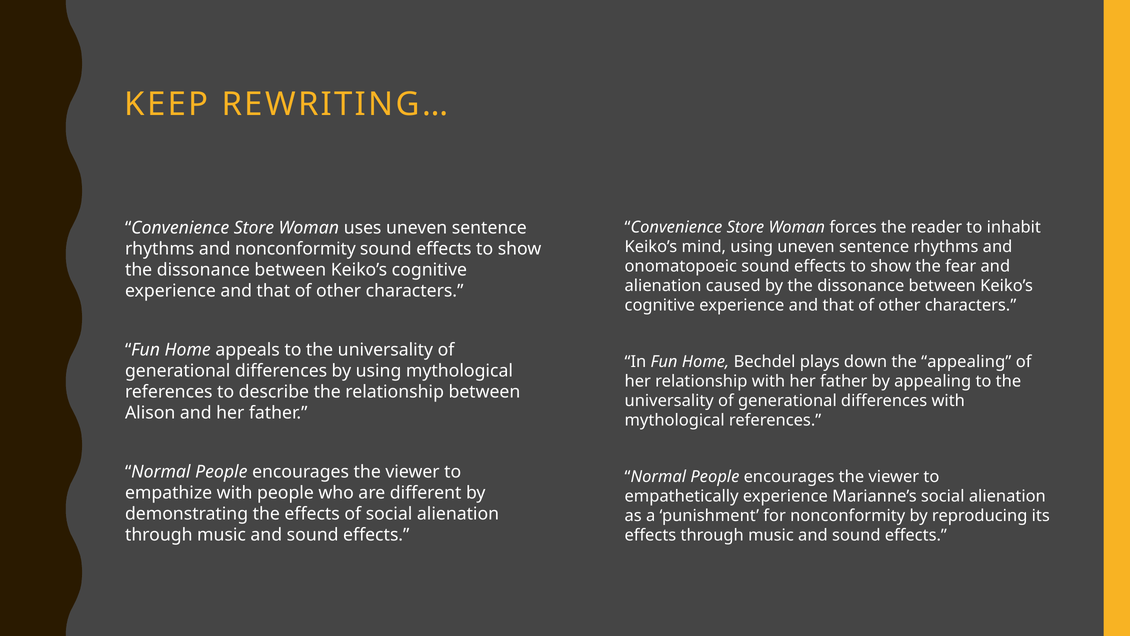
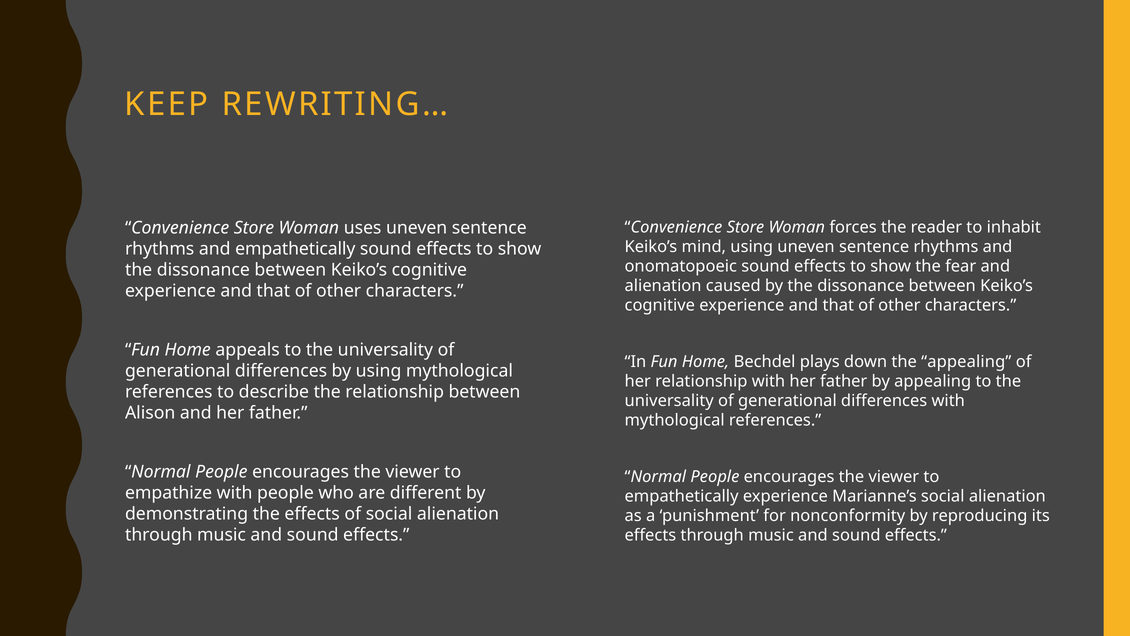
and nonconformity: nonconformity -> empathetically
